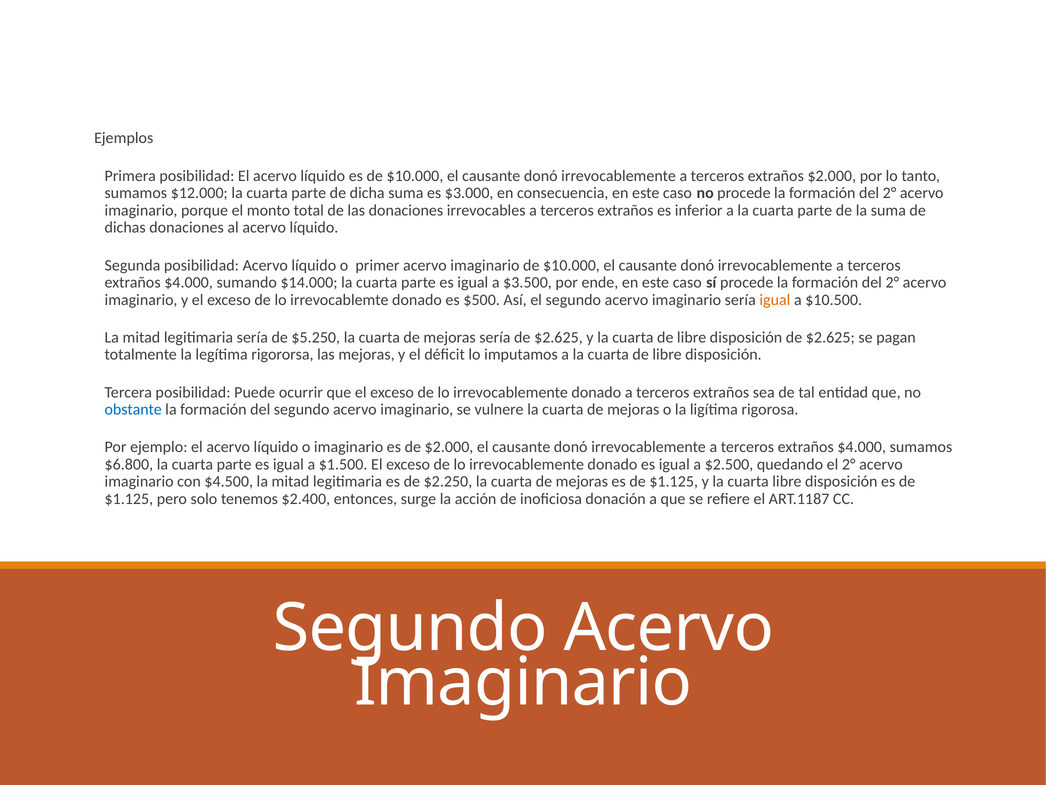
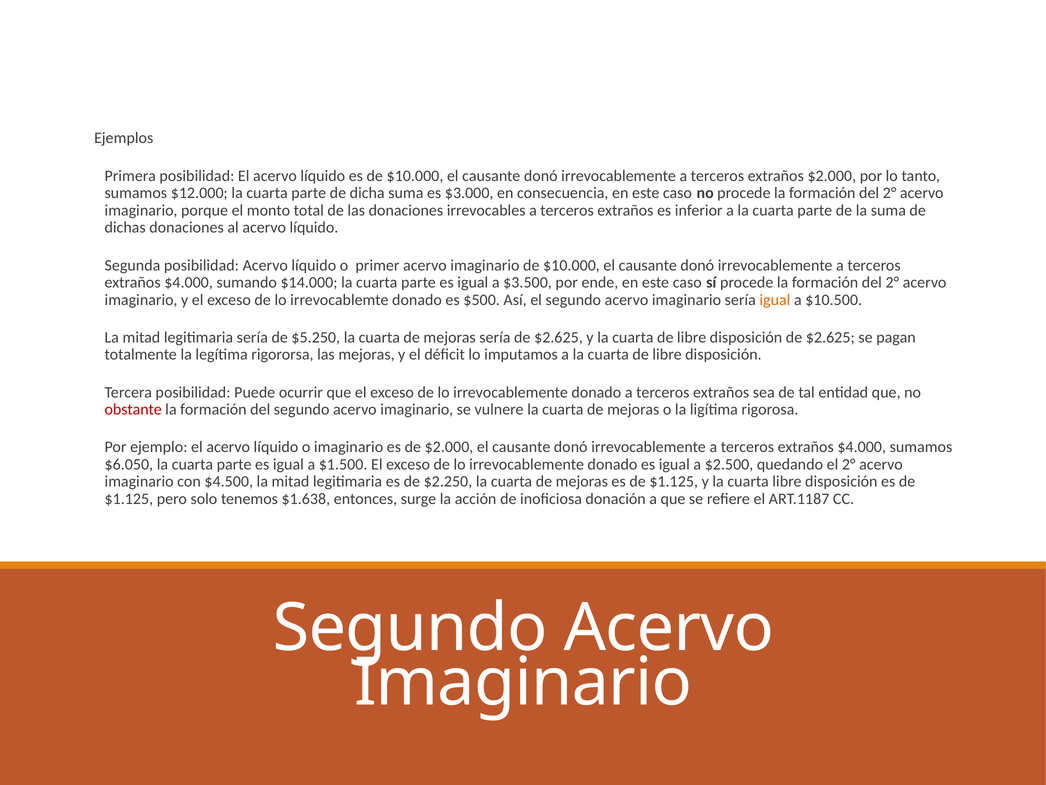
obstante colour: blue -> red
$6.800: $6.800 -> $6.050
$2.400: $2.400 -> $1.638
